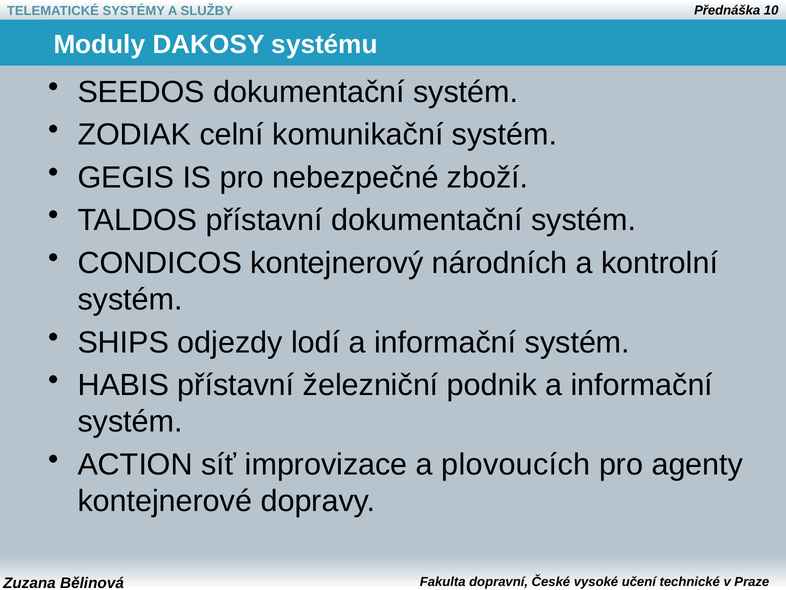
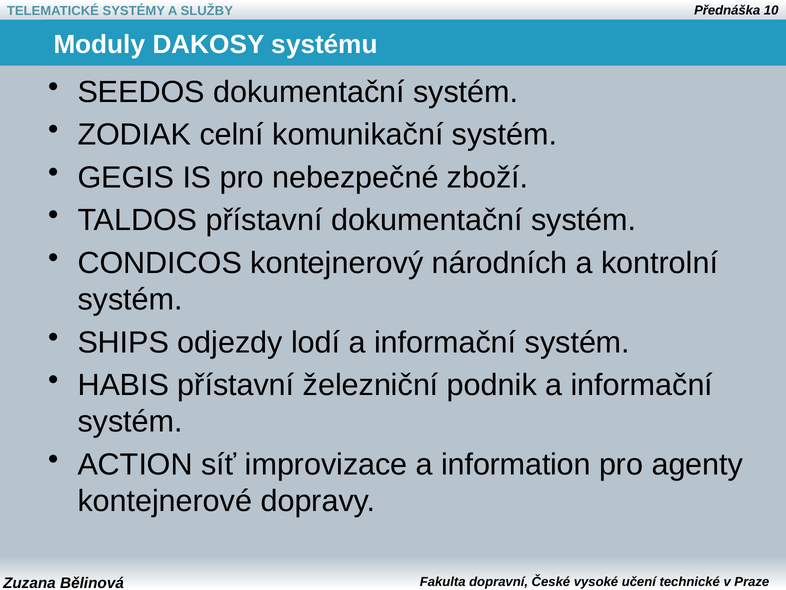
plovoucích: plovoucích -> information
